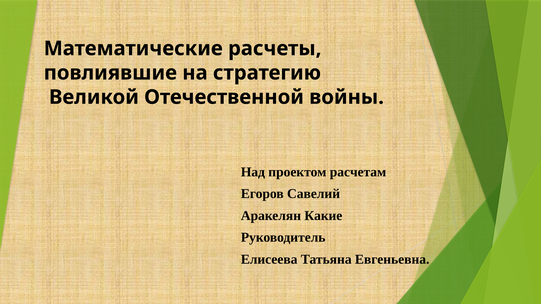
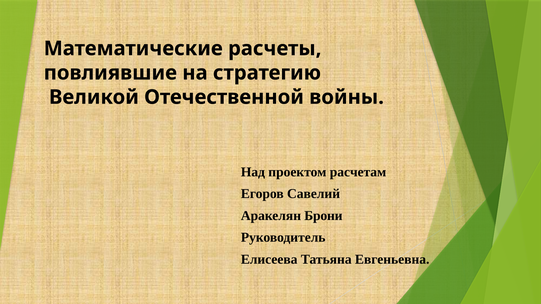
Какие: Какие -> Брони
